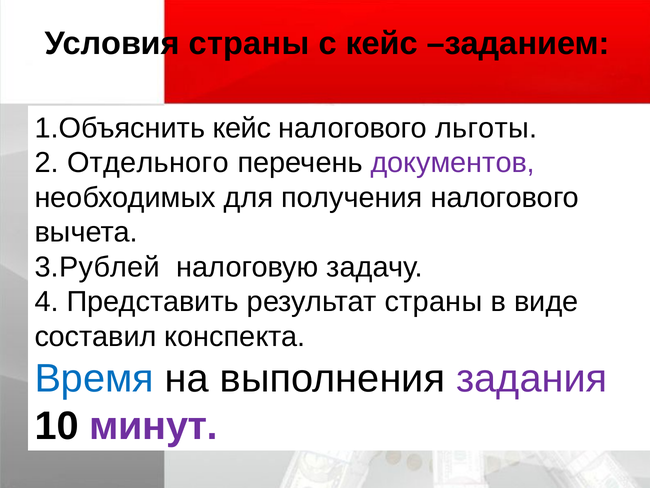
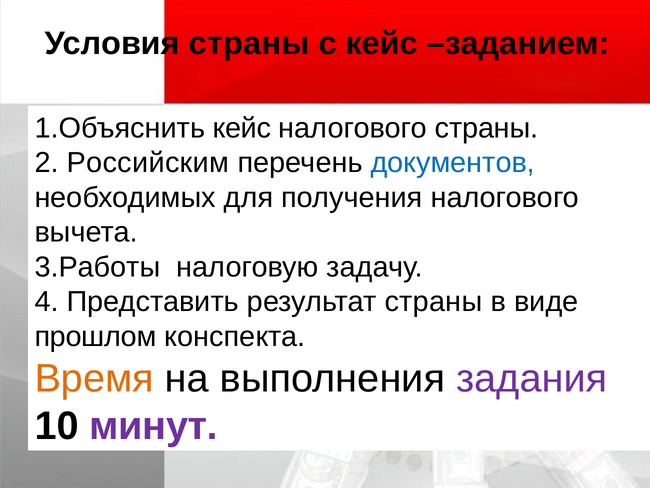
налогового льготы: льготы -> страны
Отдельного: Отдельного -> Российским
документов colour: purple -> blue
3.Рублей: 3.Рублей -> 3.Работы
составил: составил -> прошлом
Время colour: blue -> orange
